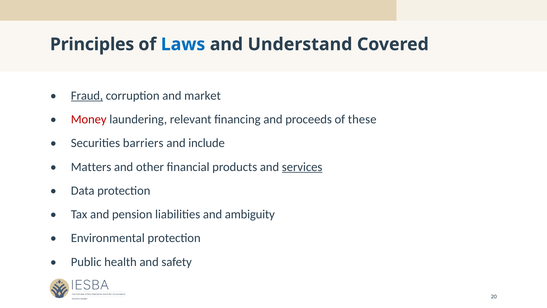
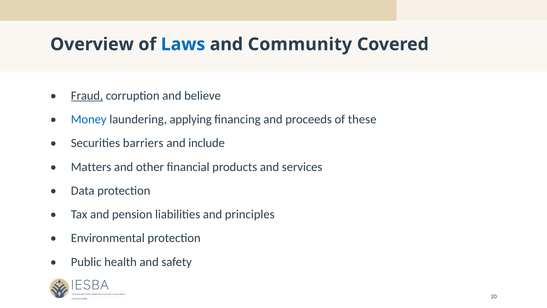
Principles: Principles -> Overview
Understand: Understand -> Community
market: market -> believe
Money colour: red -> blue
relevant: relevant -> applying
services underline: present -> none
ambiguity: ambiguity -> principles
